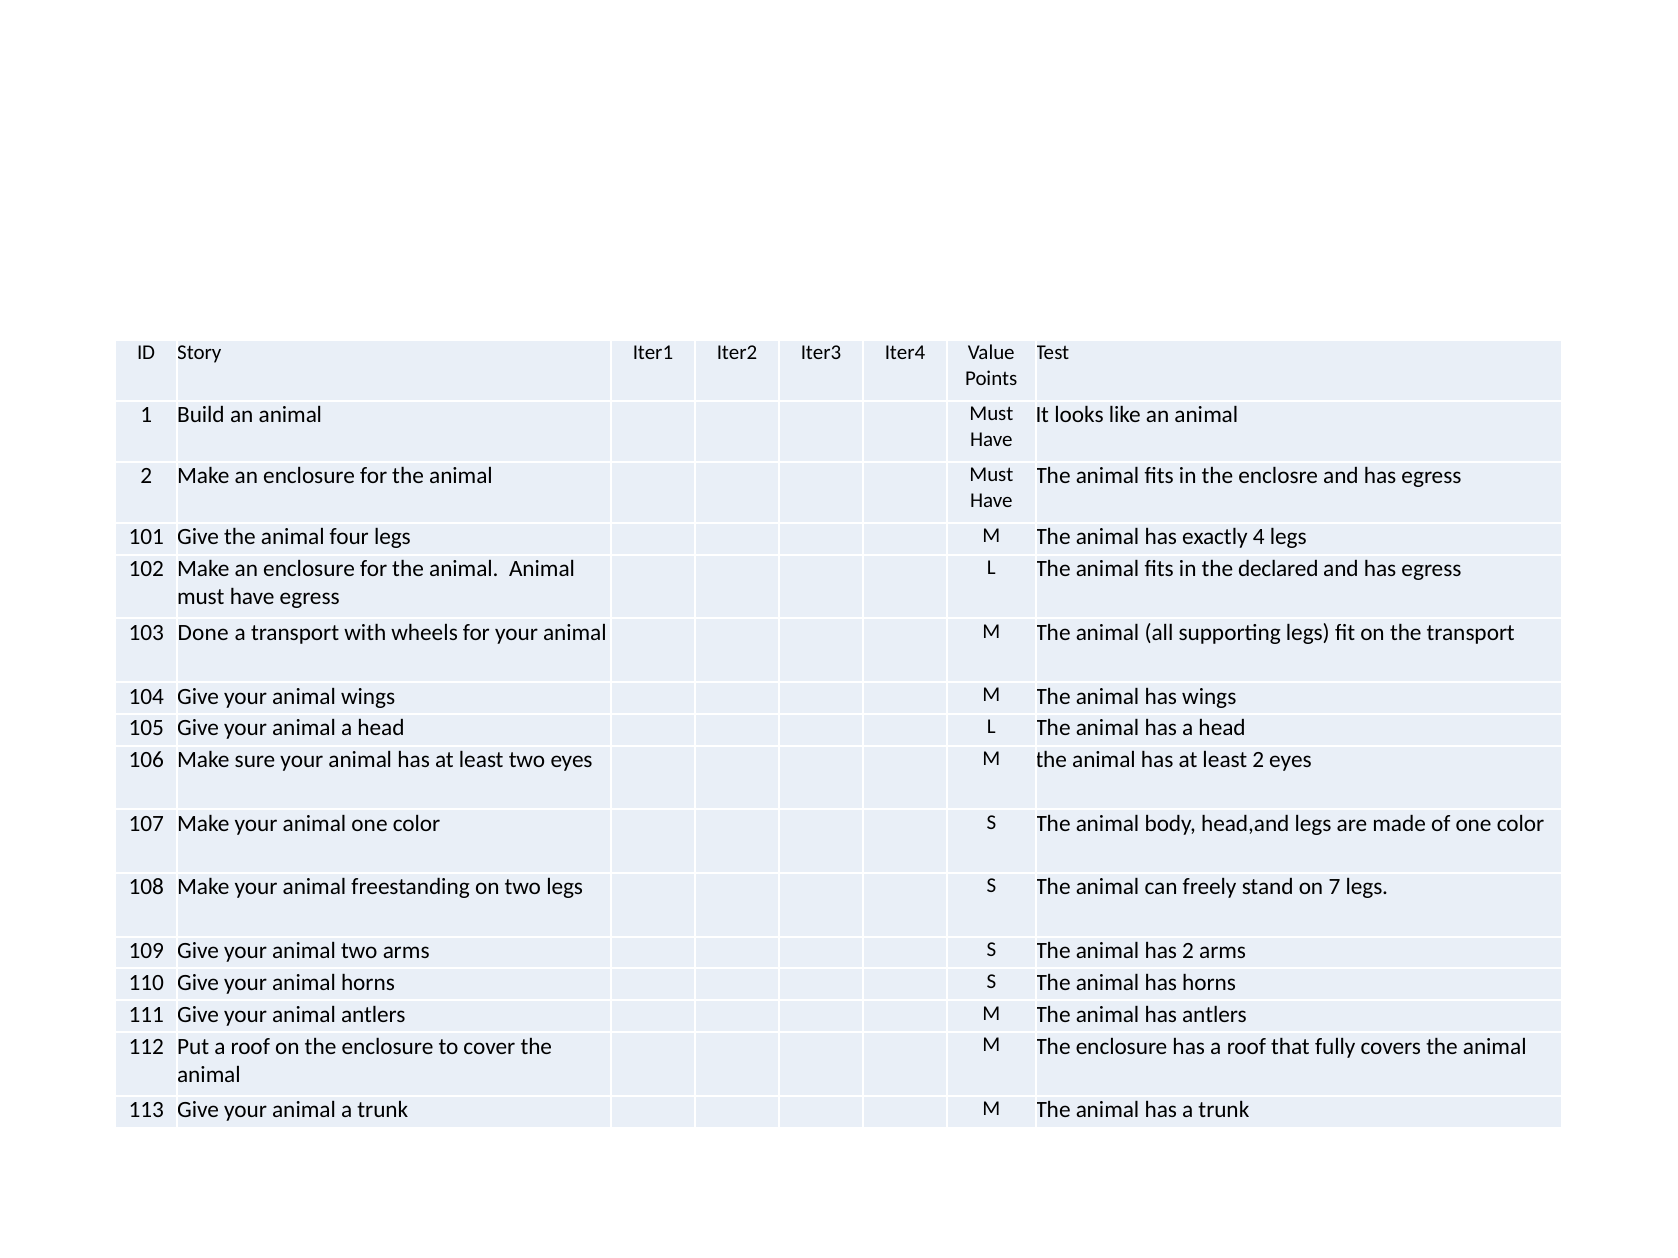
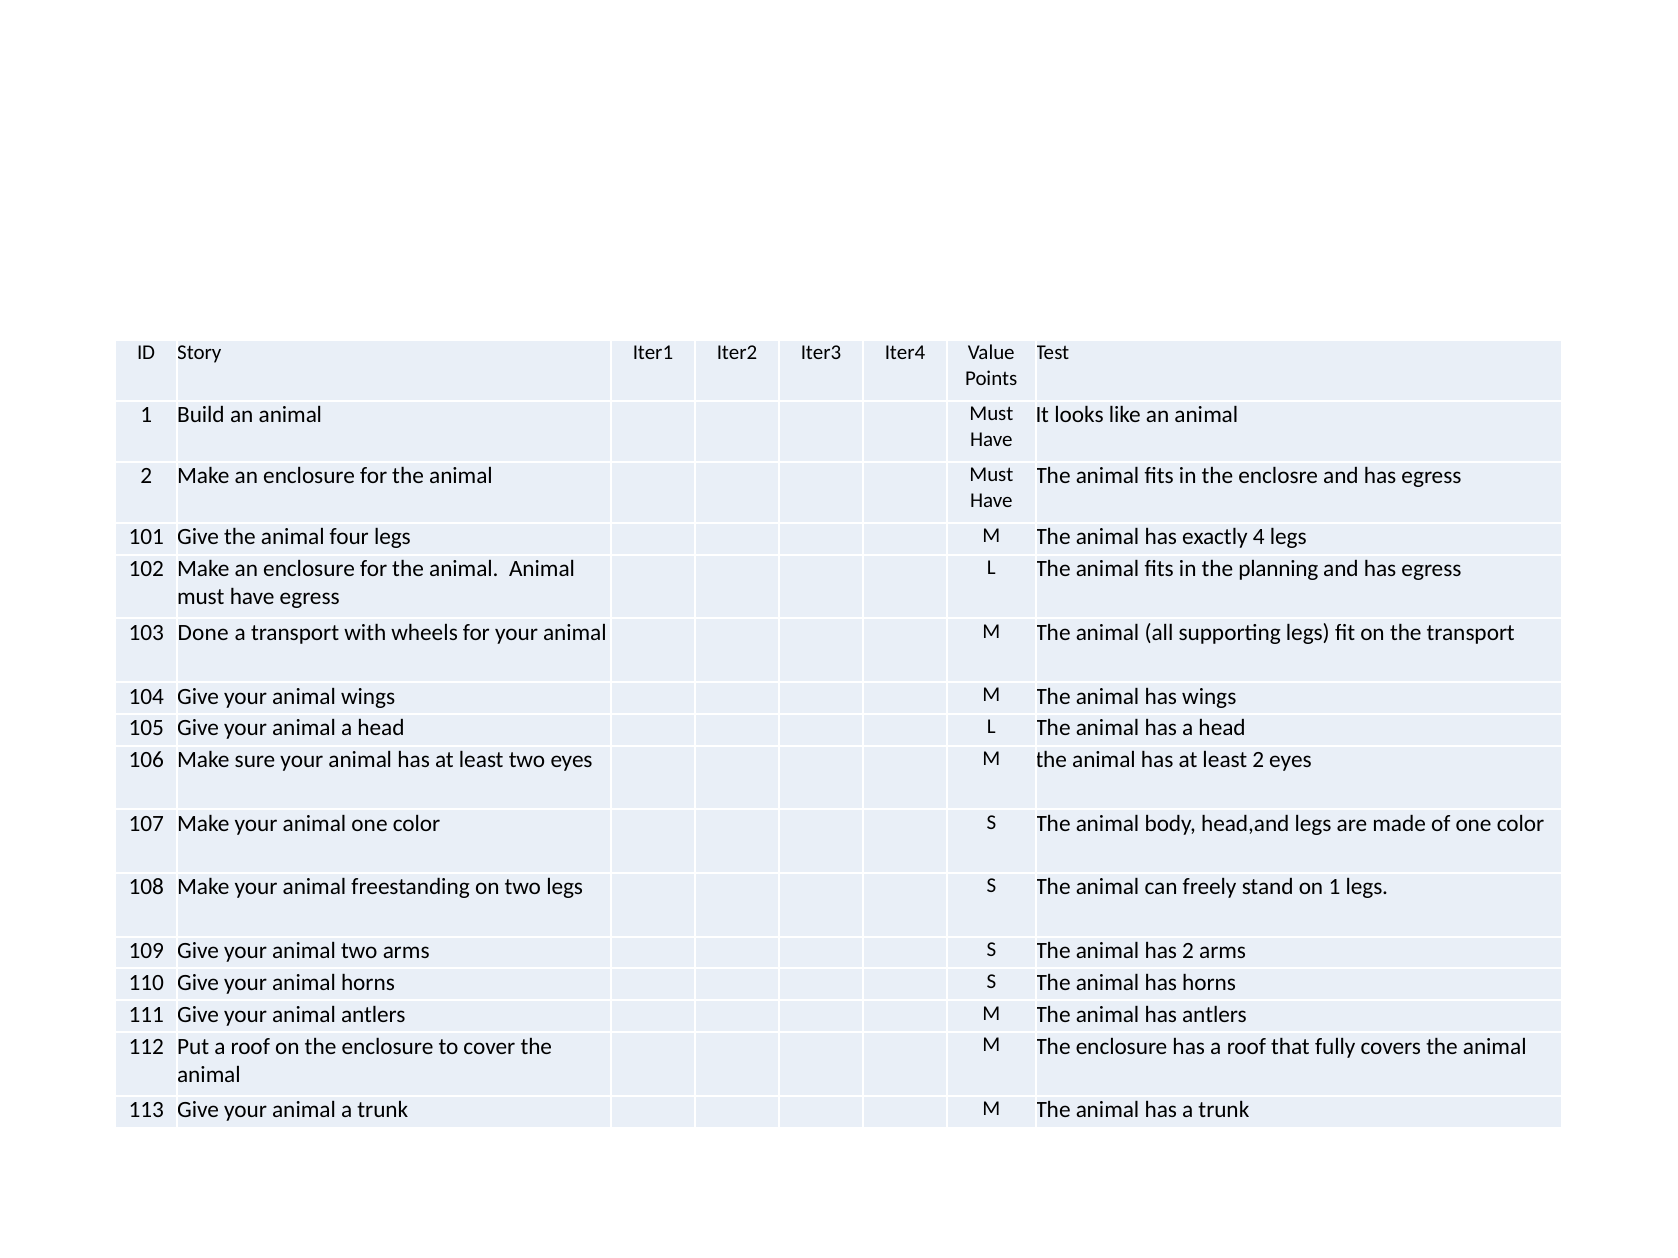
declared: declared -> planning
on 7: 7 -> 1
